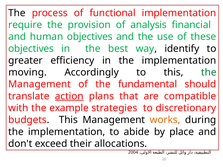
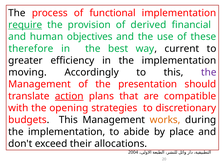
require underline: none -> present
analysis: analysis -> derived
objectives at (31, 49): objectives -> therefore
identify: identify -> current
the at (209, 72) colour: green -> purple
fundamental: fundamental -> presentation
example: example -> opening
